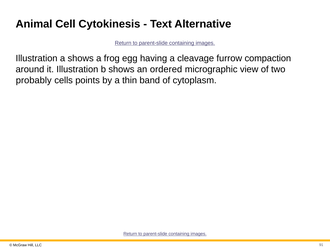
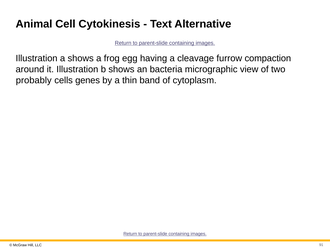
ordered: ordered -> bacteria
points: points -> genes
